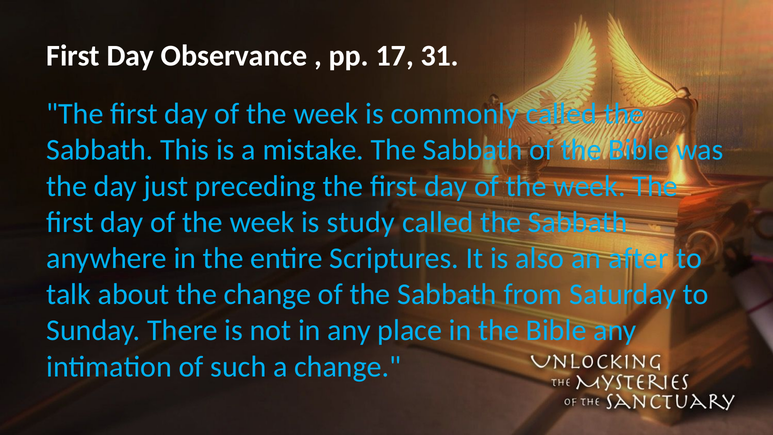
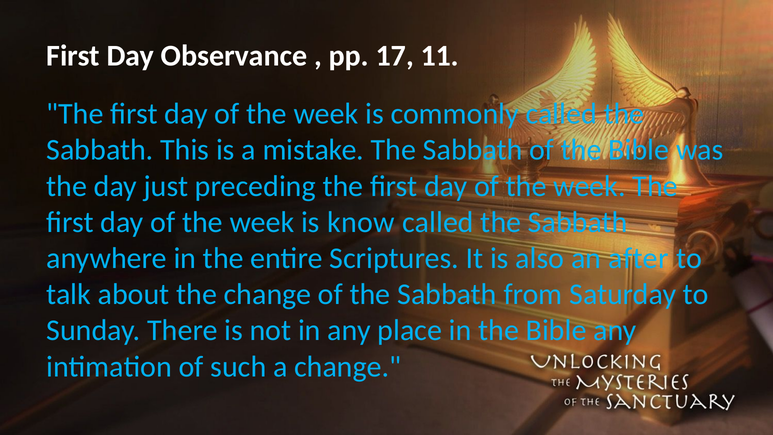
31: 31 -> 11
study: study -> know
